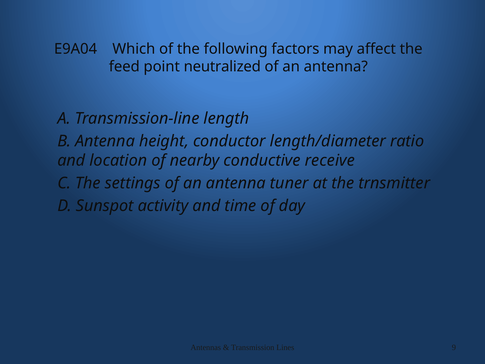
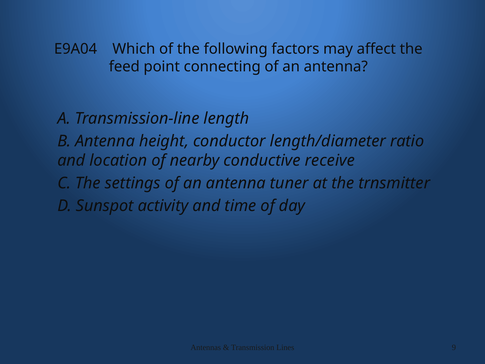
neutralized: neutralized -> connecting
